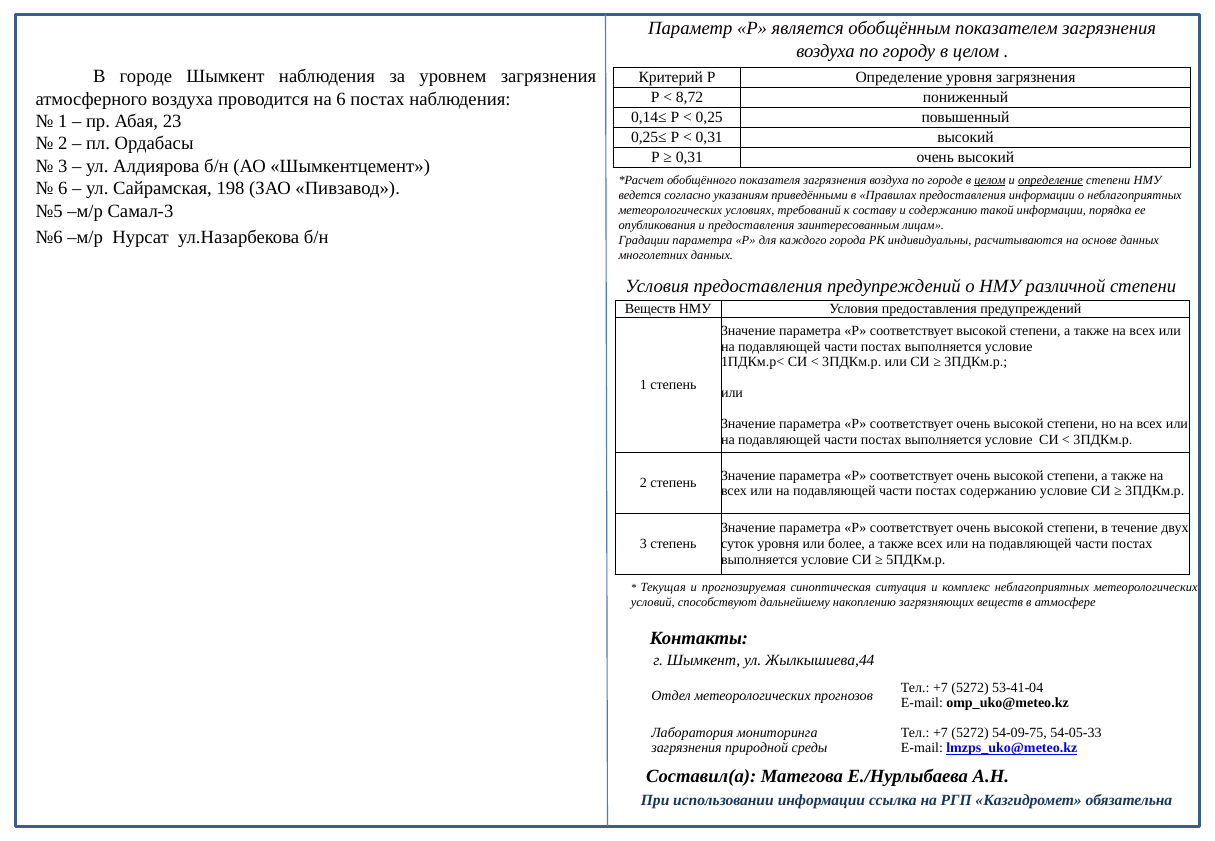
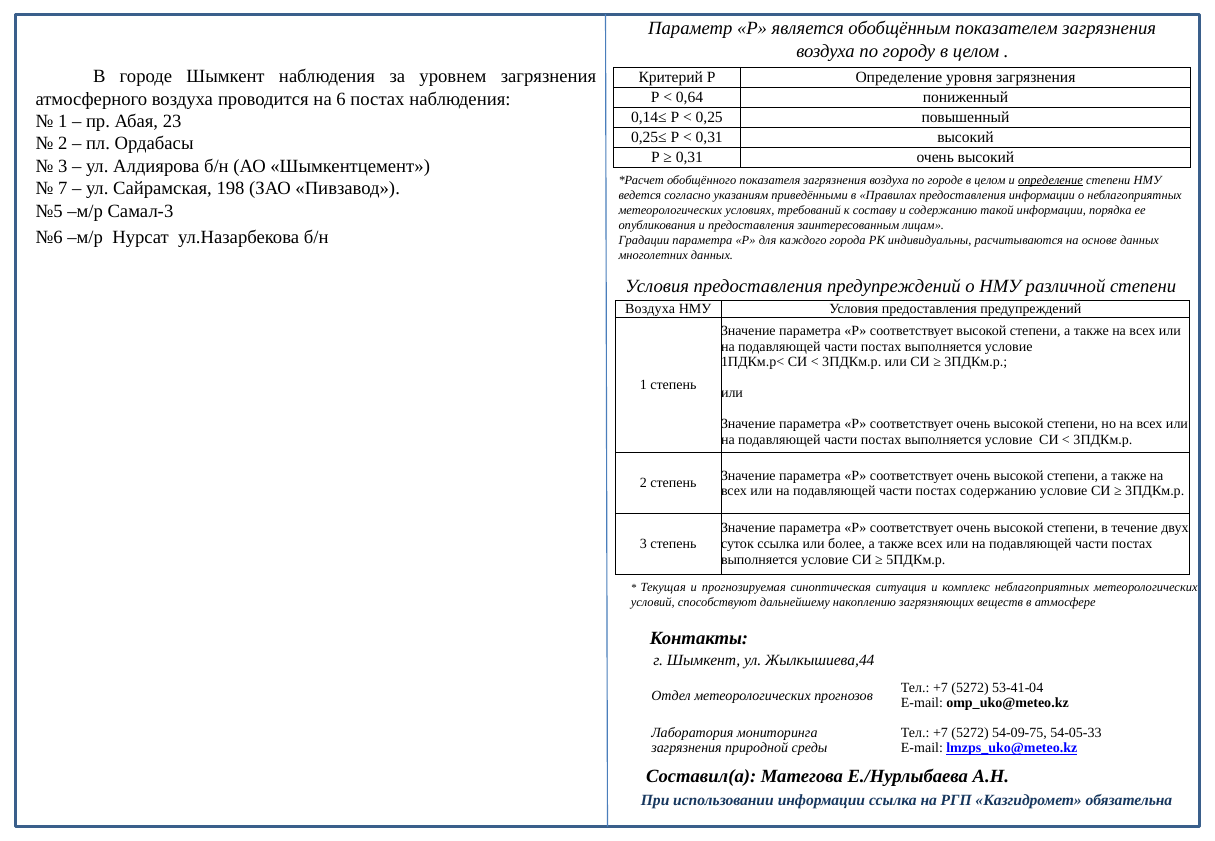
8,72: 8,72 -> 0,64
целом at (990, 180) underline: present -> none
6 at (63, 189): 6 -> 7
Веществ at (650, 309): Веществ -> Воздуха
суток уровня: уровня -> ссылка
